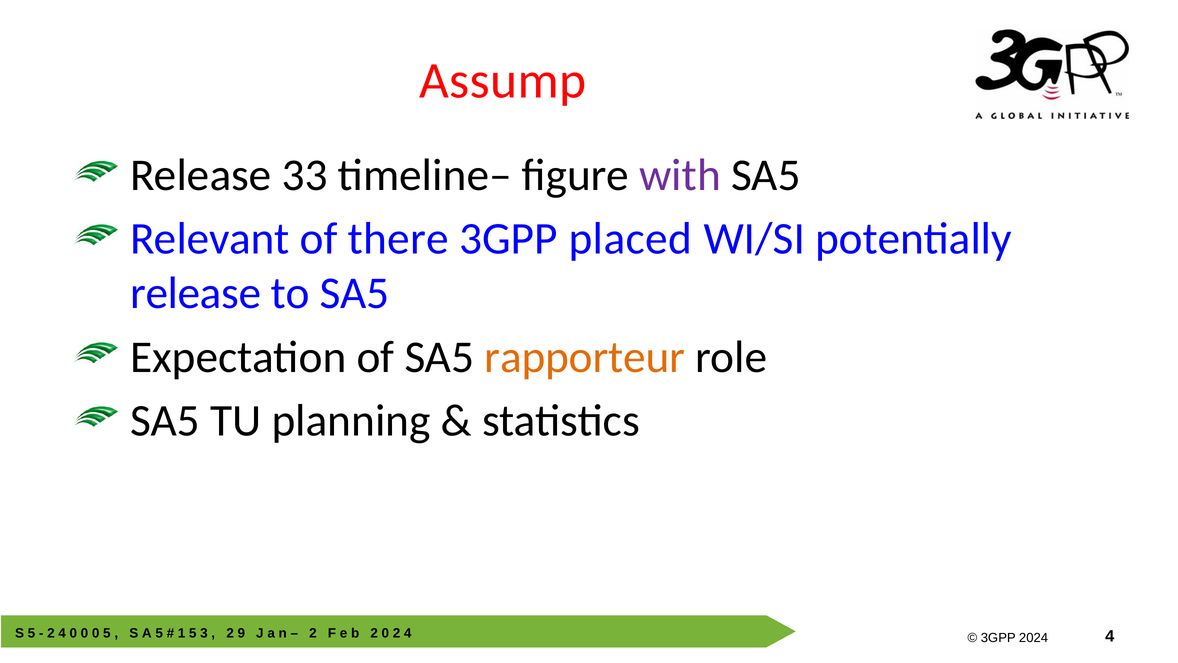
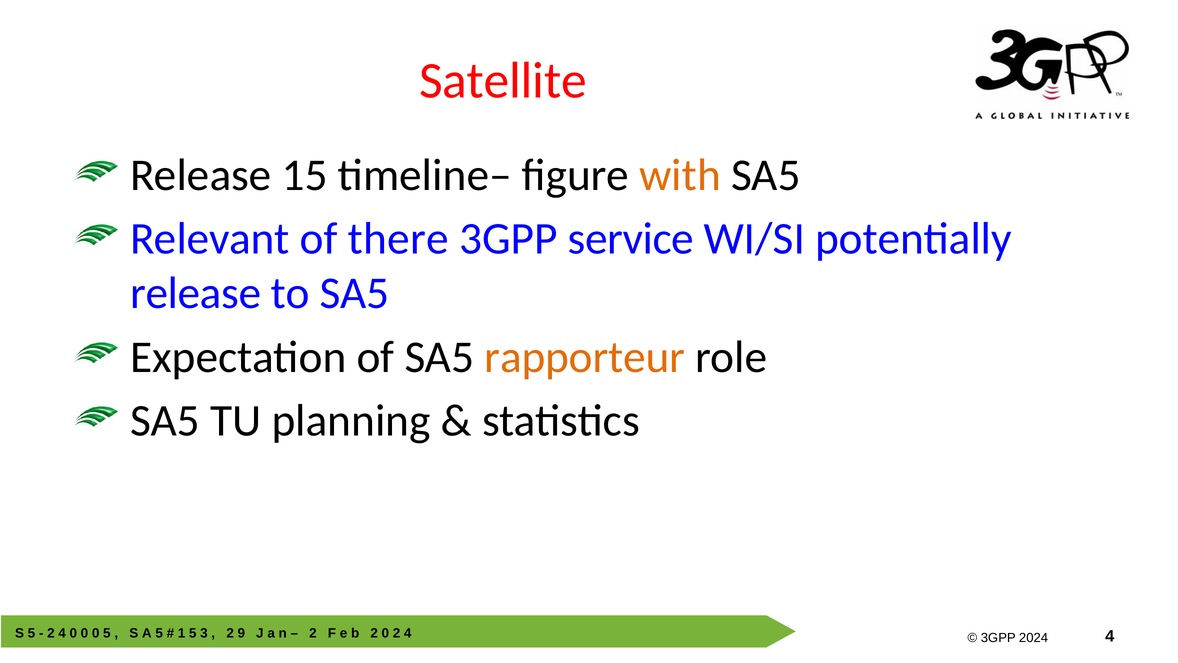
Assump: Assump -> Satellite
33: 33 -> 15
with colour: purple -> orange
placed: placed -> service
